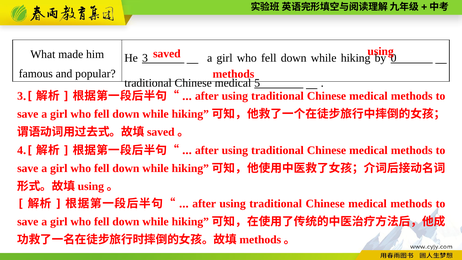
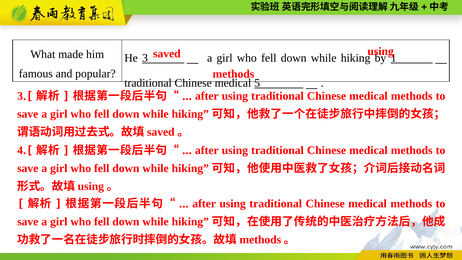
0: 0 -> 1
